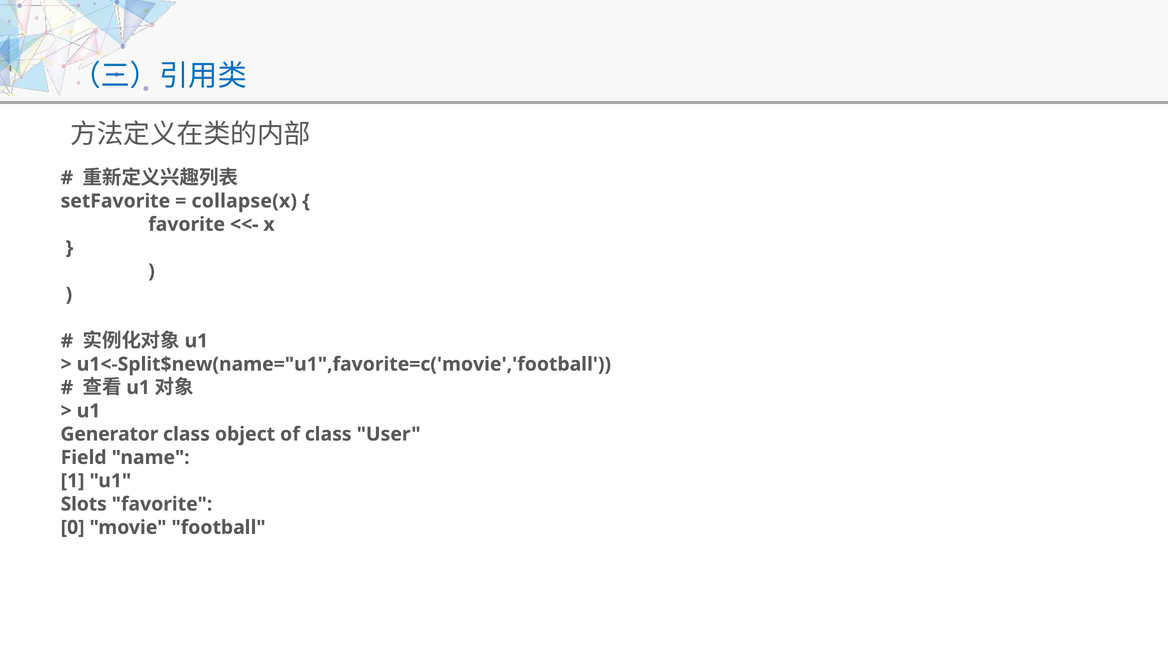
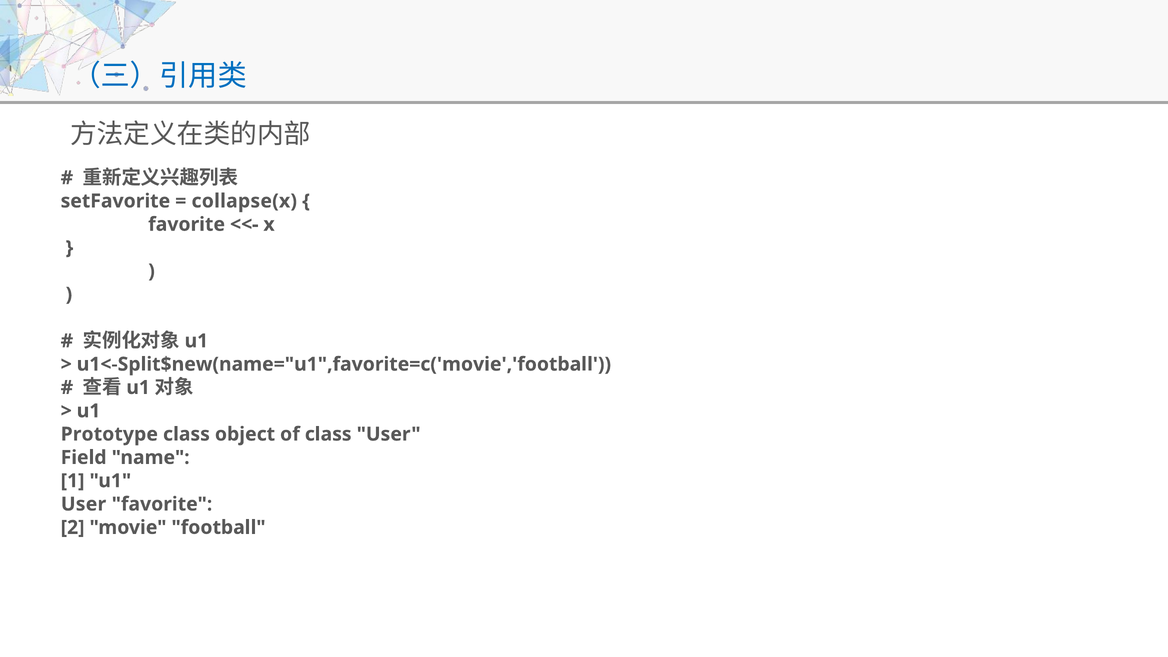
Generator: Generator -> Prototype
Slots at (84, 504): Slots -> User
0: 0 -> 2
